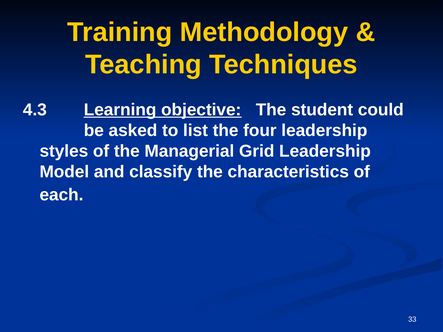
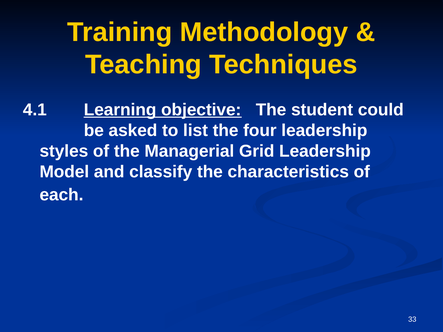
4.3: 4.3 -> 4.1
